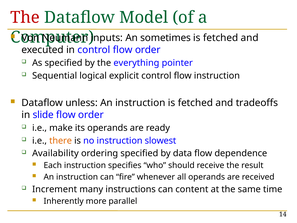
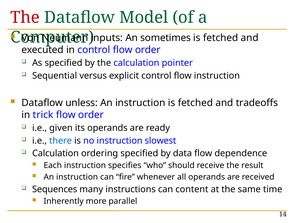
the everything: everything -> calculation
logical: logical -> versus
slide: slide -> trick
make: make -> given
there colour: orange -> blue
Availability at (55, 153): Availability -> Calculation
Increment: Increment -> Sequences
